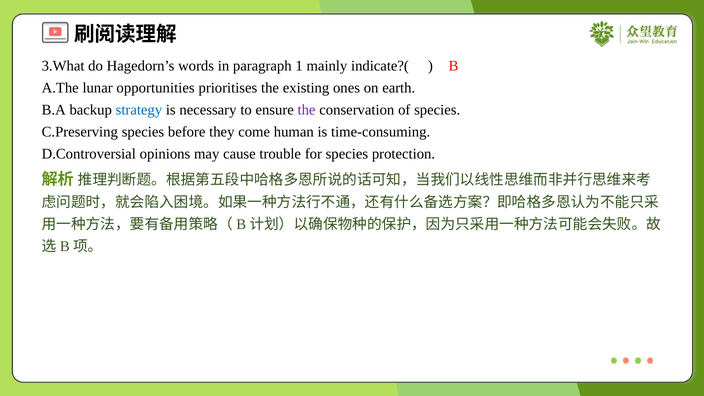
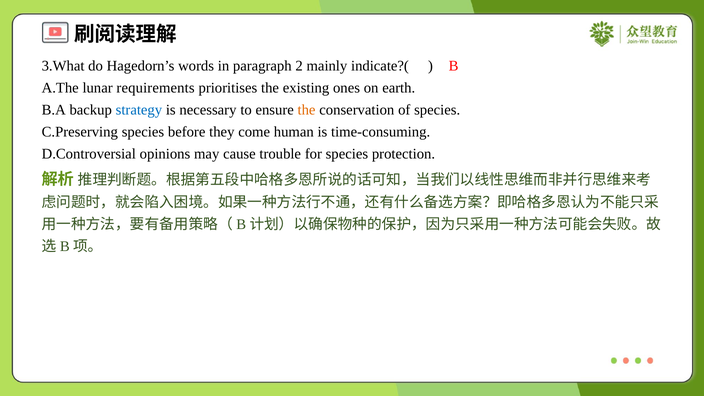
1: 1 -> 2
opportunities: opportunities -> requirements
the at (307, 110) colour: purple -> orange
